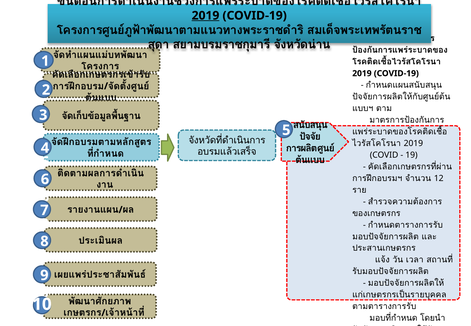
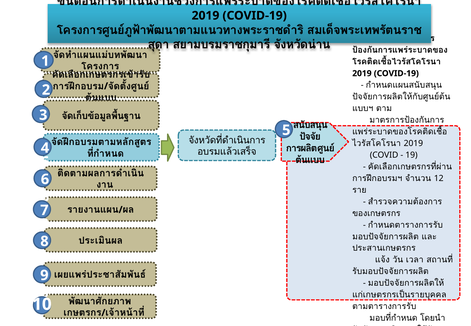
2019 at (206, 16) underline: present -> none
